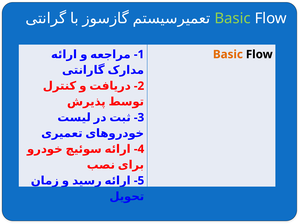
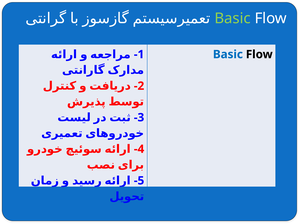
Basic at (228, 54) colour: orange -> blue
